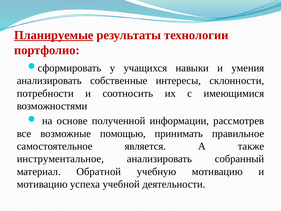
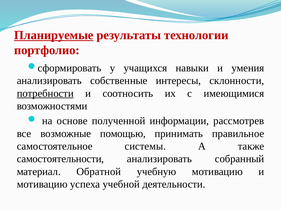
потребности underline: none -> present
является: является -> системы
инструментальное: инструментальное -> самостоятельности
